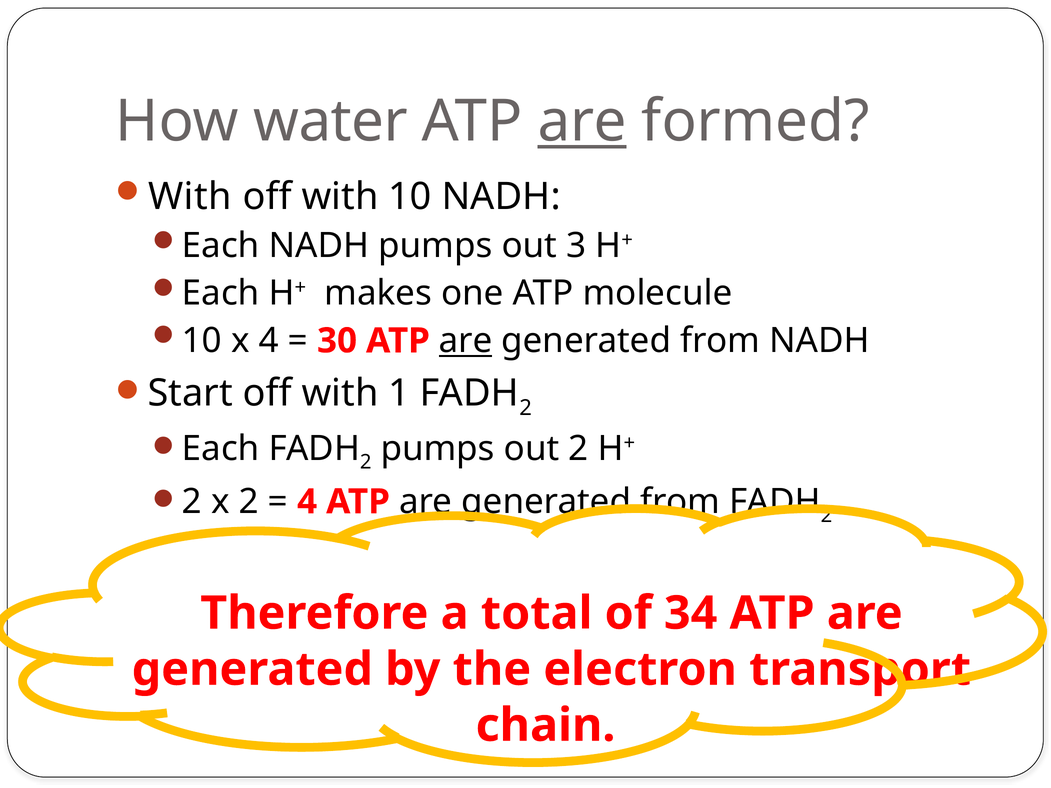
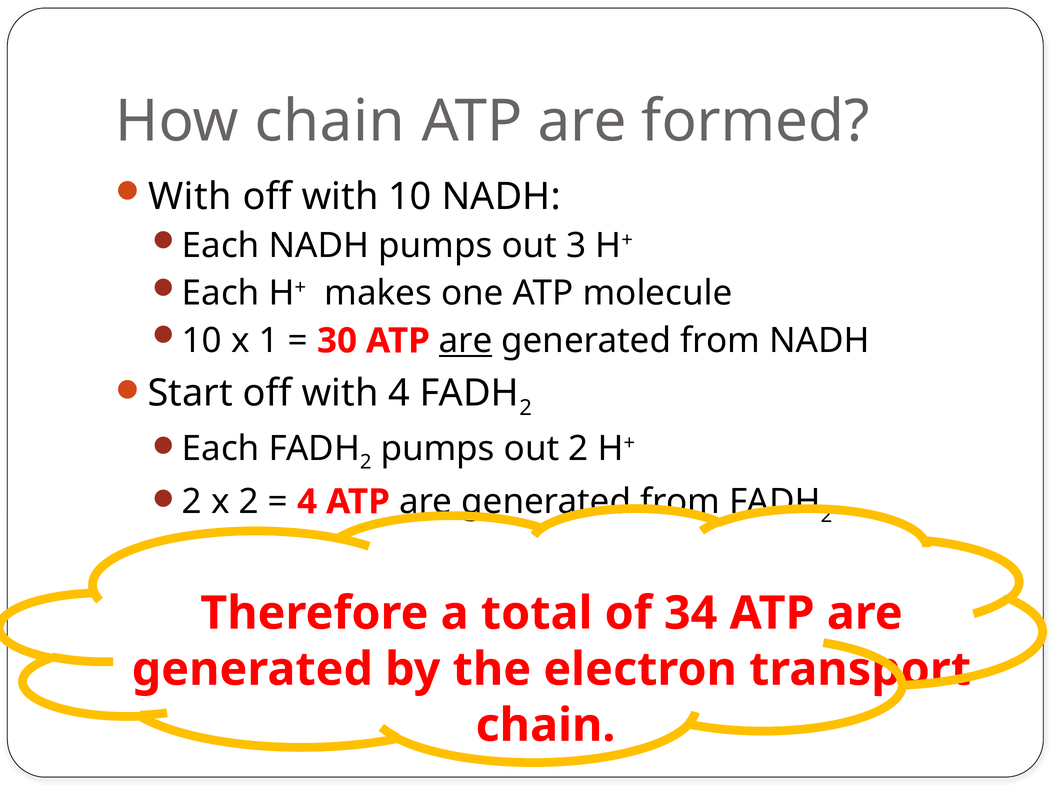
How water: water -> chain
are at (582, 121) underline: present -> none
x 4: 4 -> 1
with 1: 1 -> 4
